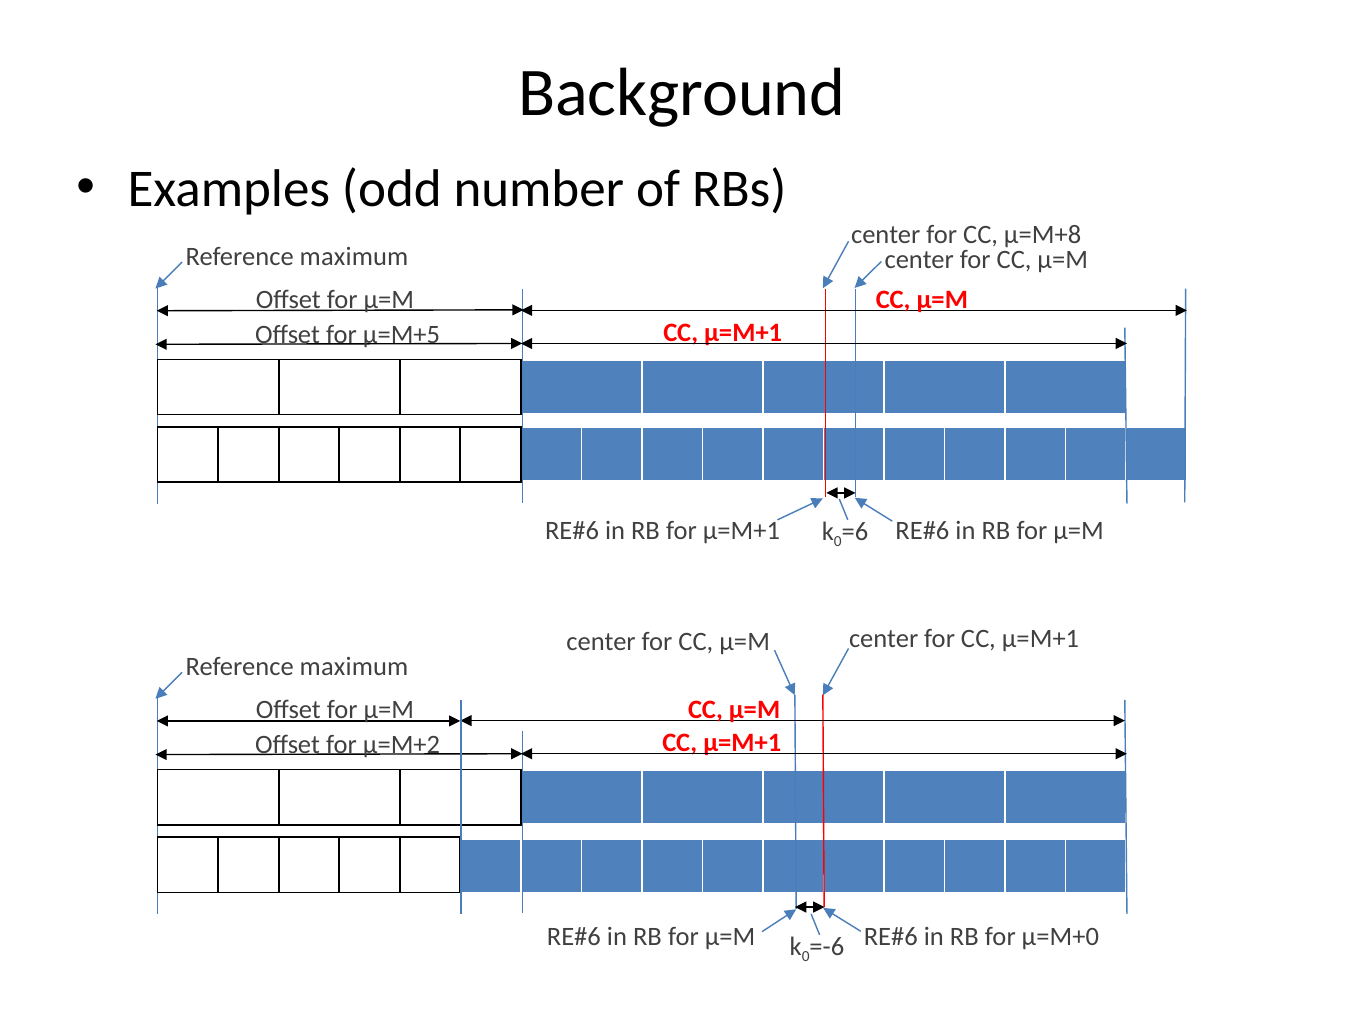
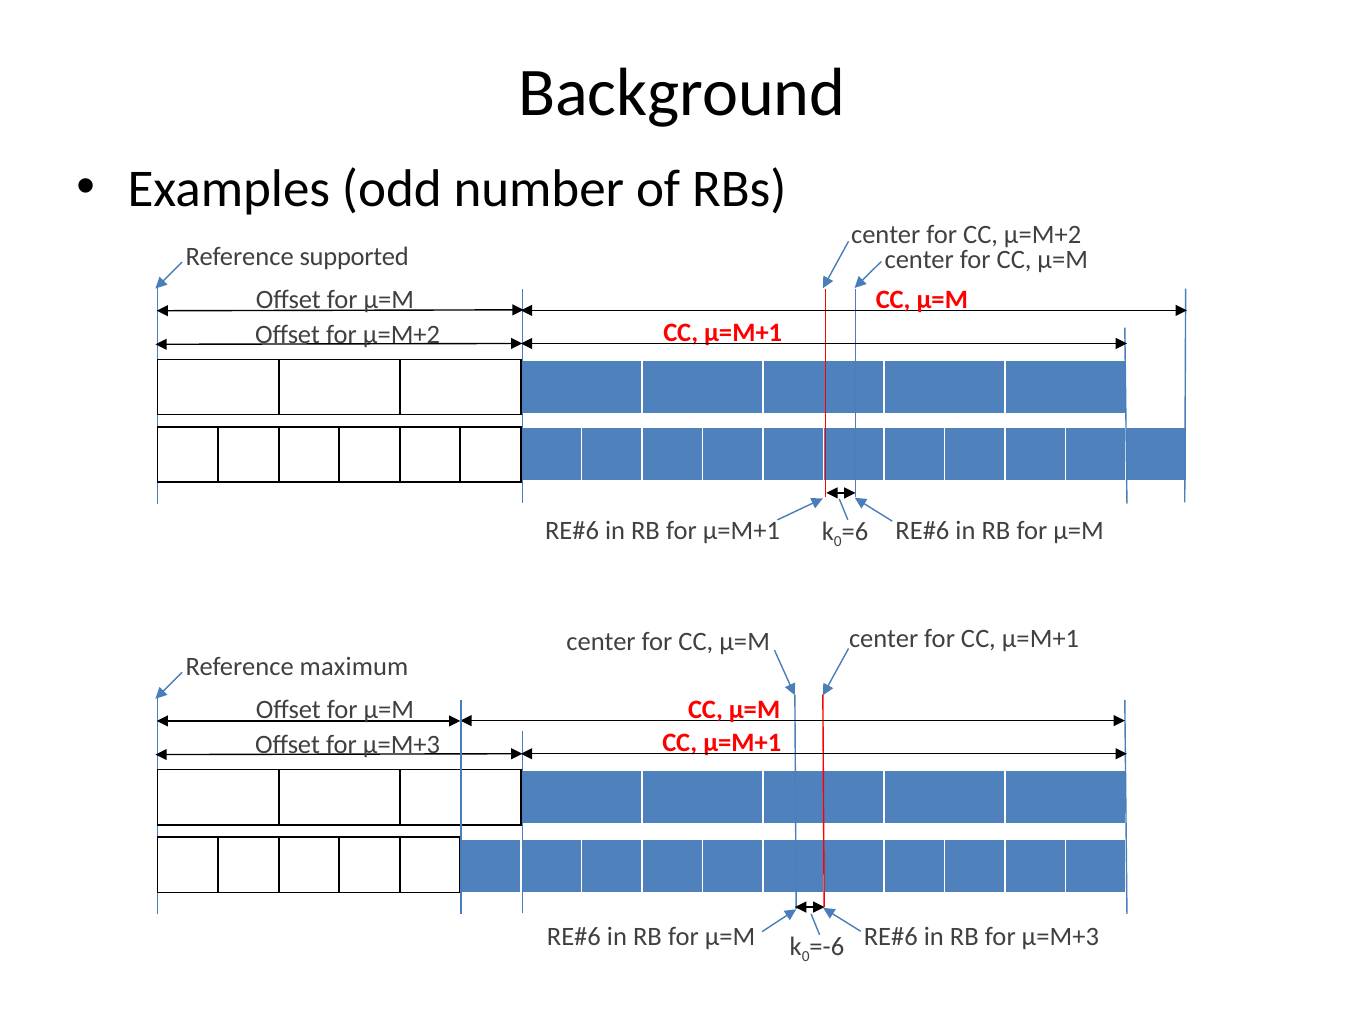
CC µ=M+8: µ=M+8 -> µ=M+2
maximum at (354, 257): maximum -> supported
for µ=M+5: µ=M+5 -> µ=M+2
Offset for µ=M+2: µ=M+2 -> µ=M+3
RB for µ=M+0: µ=M+0 -> µ=M+3
